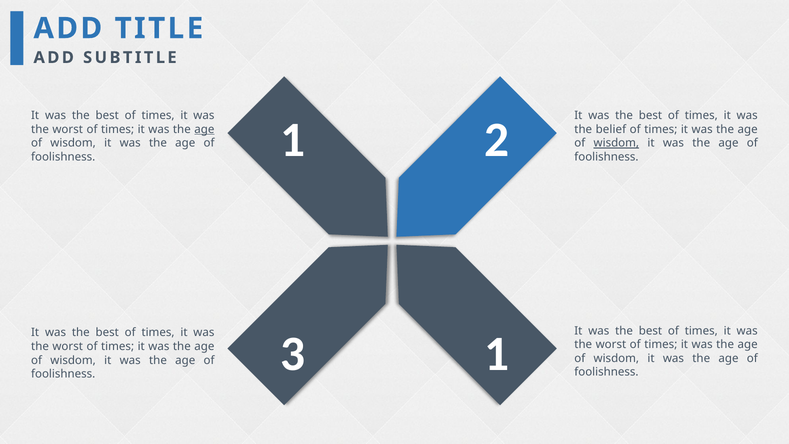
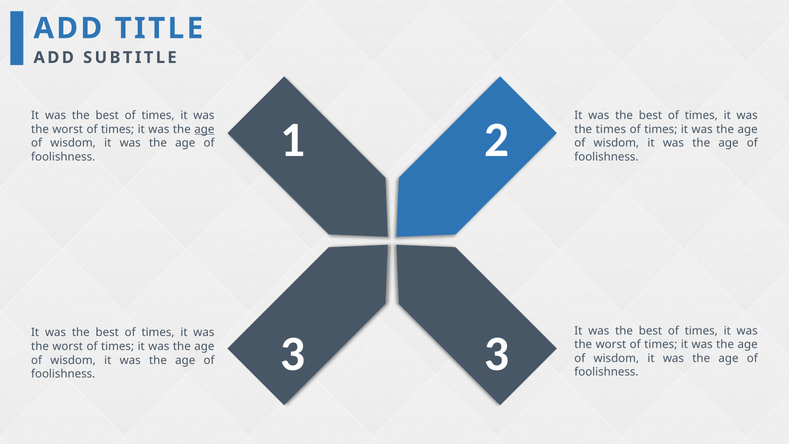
the belief: belief -> times
wisdom at (616, 143) underline: present -> none
3 1: 1 -> 3
